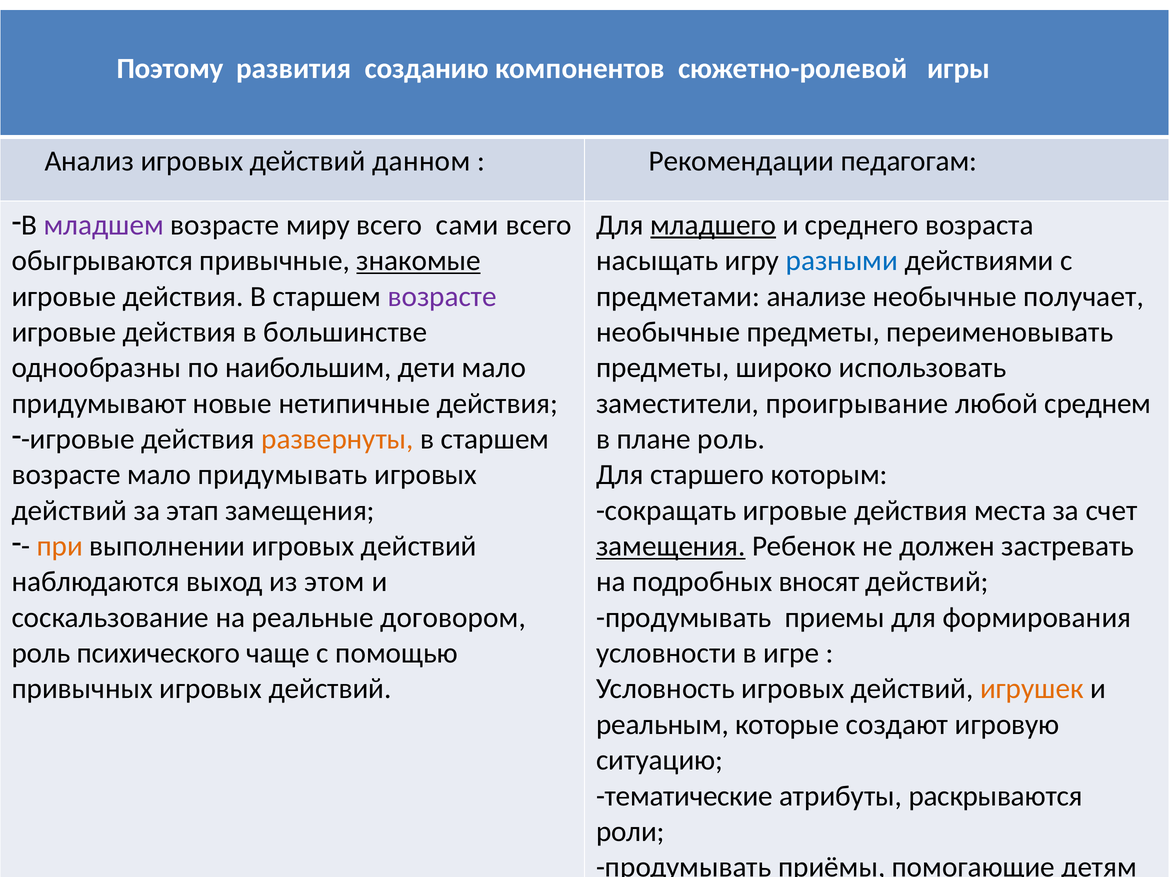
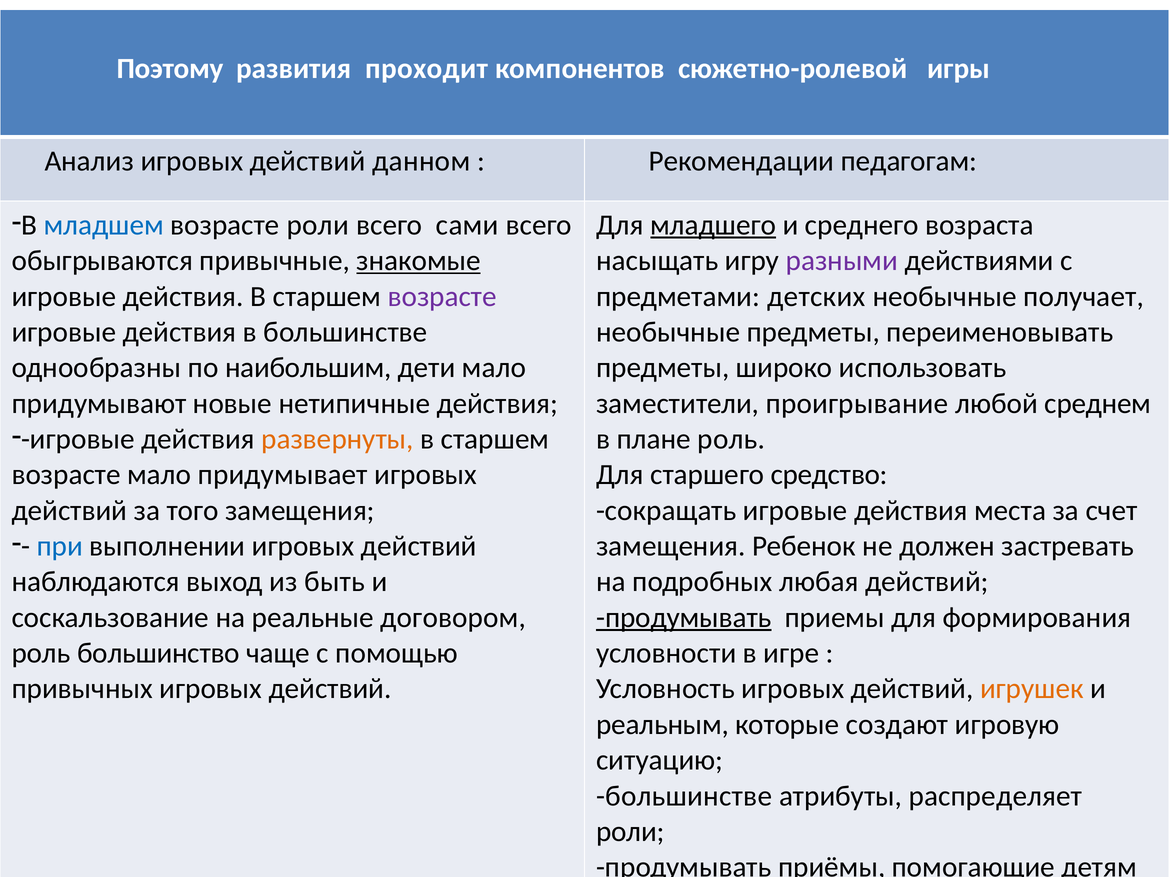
созданию: созданию -> проходит
младшем colour: purple -> blue
возрасте миру: миру -> роли
разными colour: blue -> purple
анализе: анализе -> детских
придумывать: придумывать -> придумывает
которым: которым -> средство
этап: этап -> того
при colour: orange -> blue
замещения at (671, 546) underline: present -> none
этом: этом -> быть
вносят: вносят -> любая
продумывать at (684, 617) underline: none -> present
психического: психического -> большинство
тематические at (684, 796): тематические -> большинстве
раскрываются: раскрываются -> распределяет
